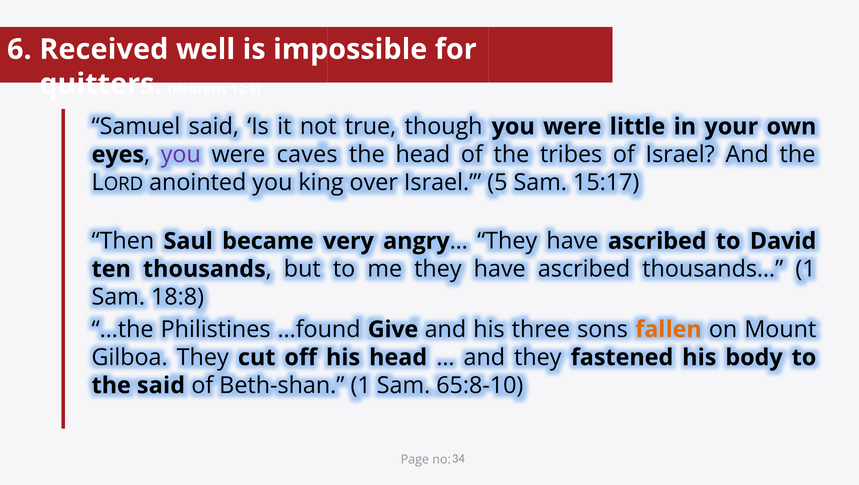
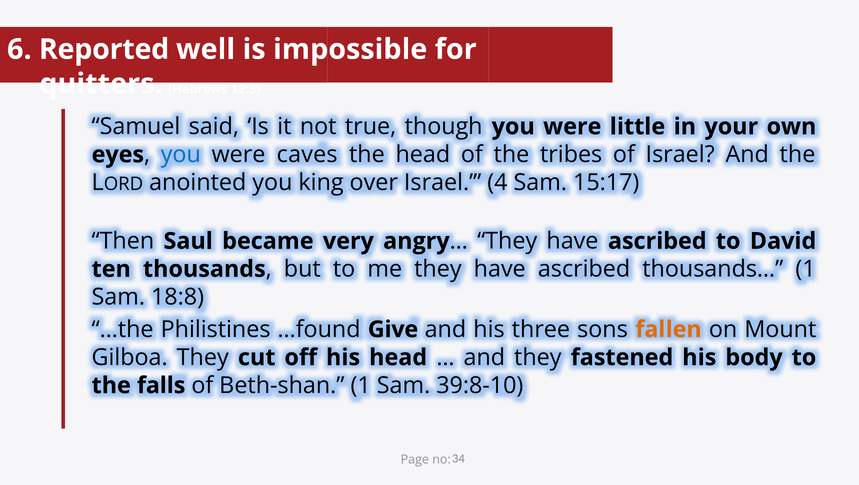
Received: Received -> Reported
you at (181, 154) colour: purple -> blue
5: 5 -> 4
the said: said -> falls
65:8-10: 65:8-10 -> 39:8-10
